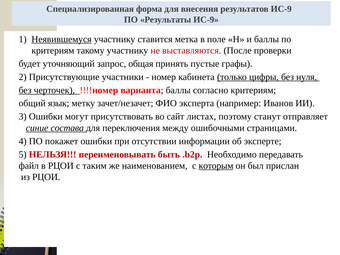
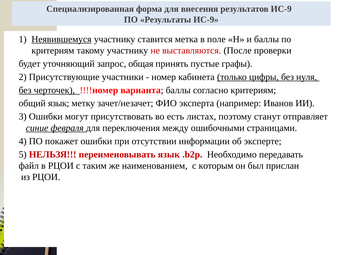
сайт: сайт -> есть
состава: состава -> февраля
переименовывать быть: быть -> язык
которым underline: present -> none
